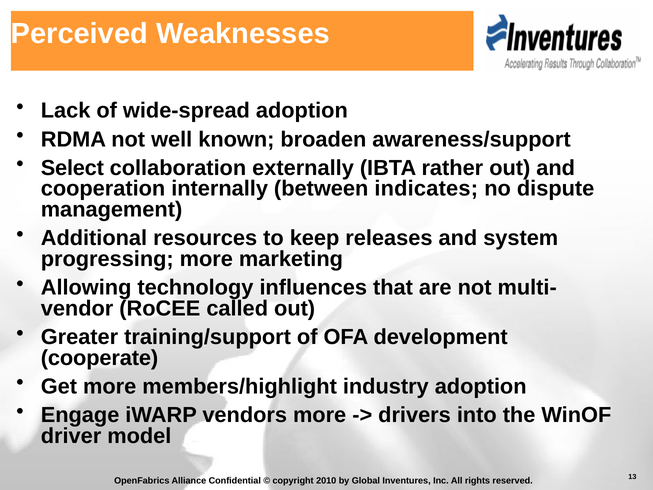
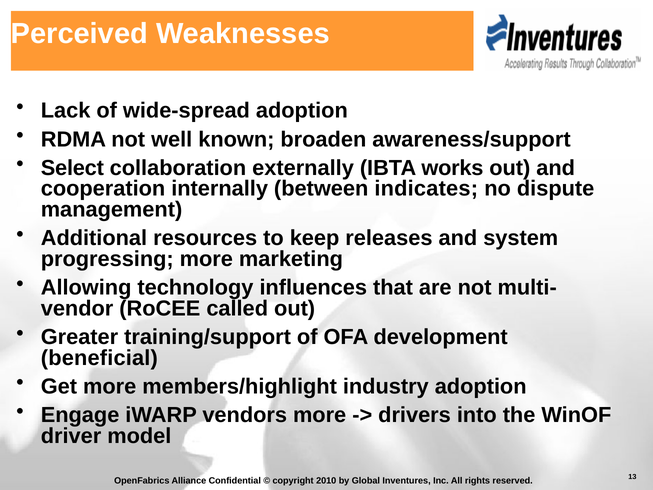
rather: rather -> works
cooperate: cooperate -> beneficial
